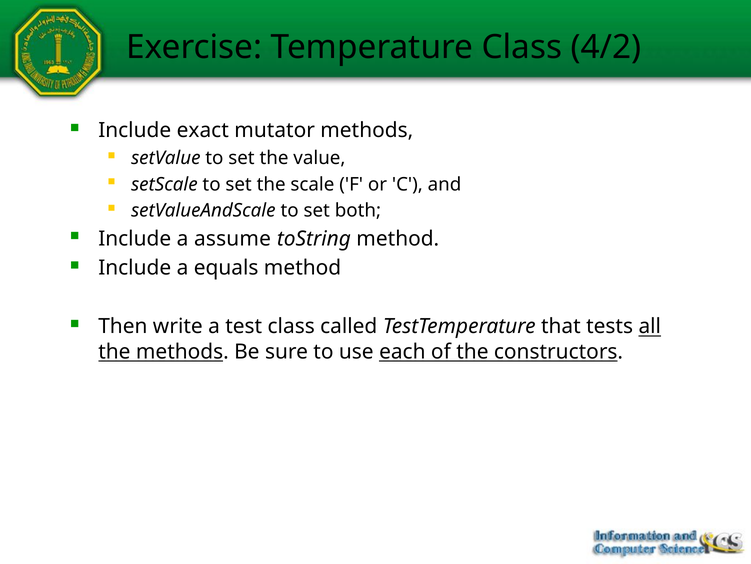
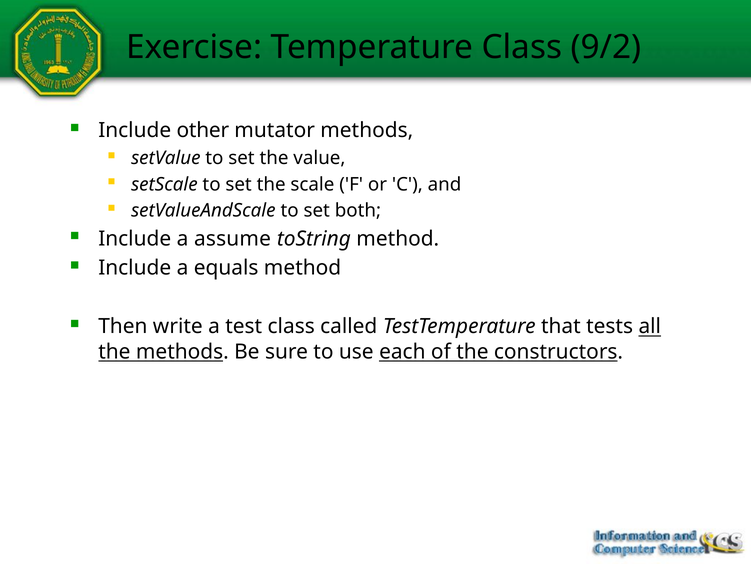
4/2: 4/2 -> 9/2
exact: exact -> other
